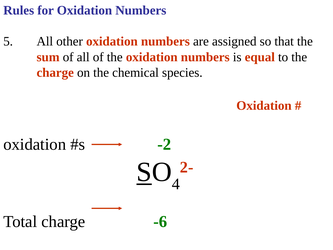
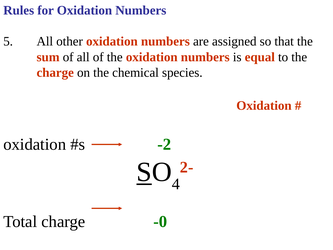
-6: -6 -> -0
